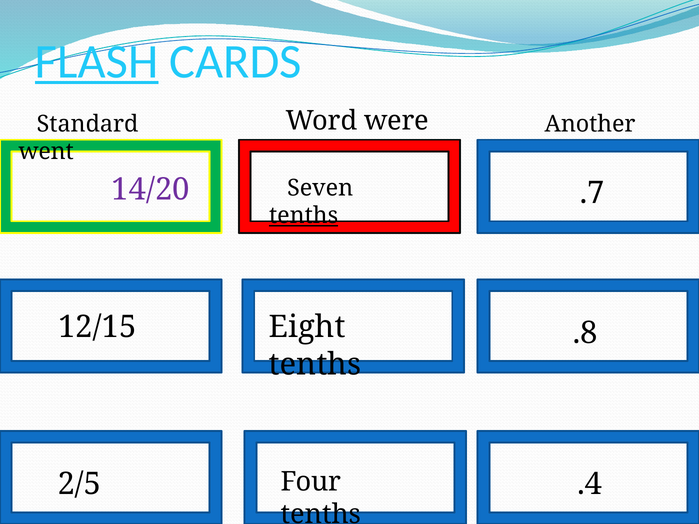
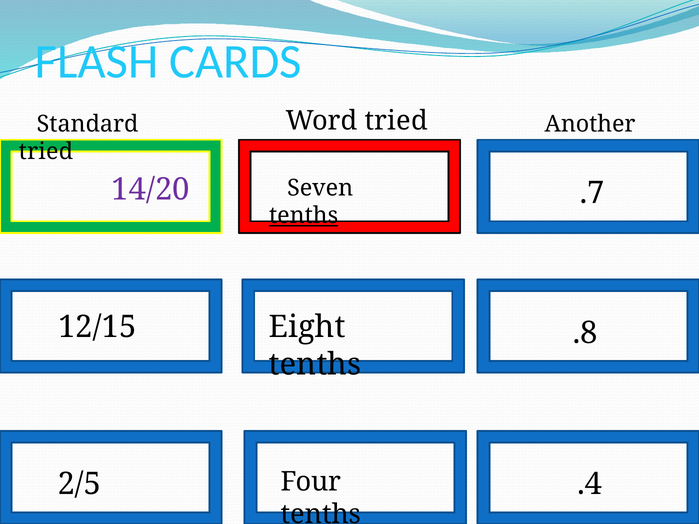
FLASH underline: present -> none
Word were: were -> tried
went at (46, 152): went -> tried
